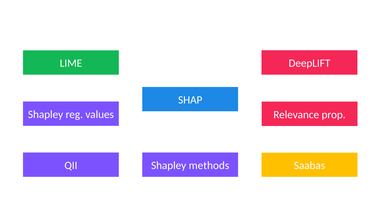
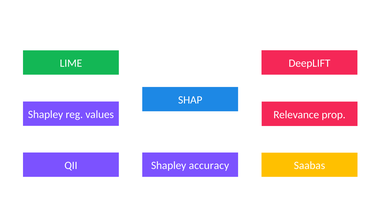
methods: methods -> accuracy
